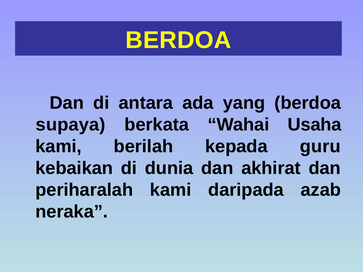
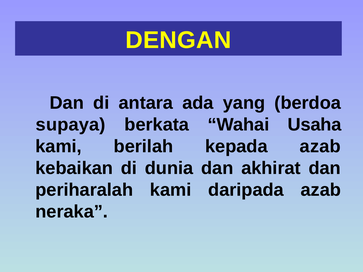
BERDOA at (178, 40): BERDOA -> DENGAN
kepada guru: guru -> azab
